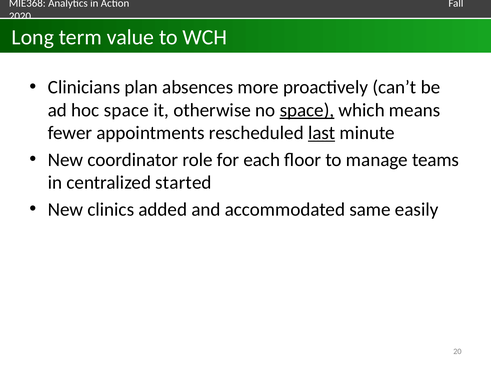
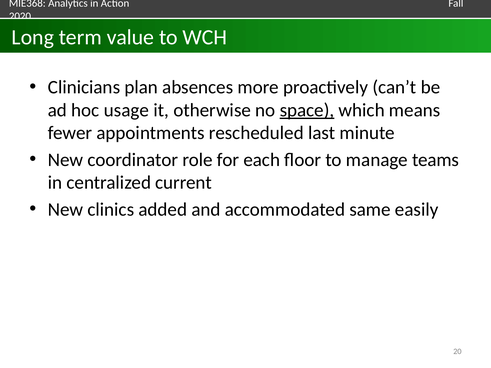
hoc space: space -> usage
last underline: present -> none
started: started -> current
